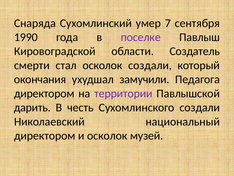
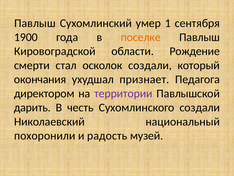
Снаряда at (35, 23): Снаряда -> Павлыш
7: 7 -> 1
1990: 1990 -> 1900
поселке colour: purple -> orange
Создатель: Создатель -> Рождение
замучили: замучили -> признает
директором at (45, 135): директором -> похоронили
и осколок: осколок -> радость
